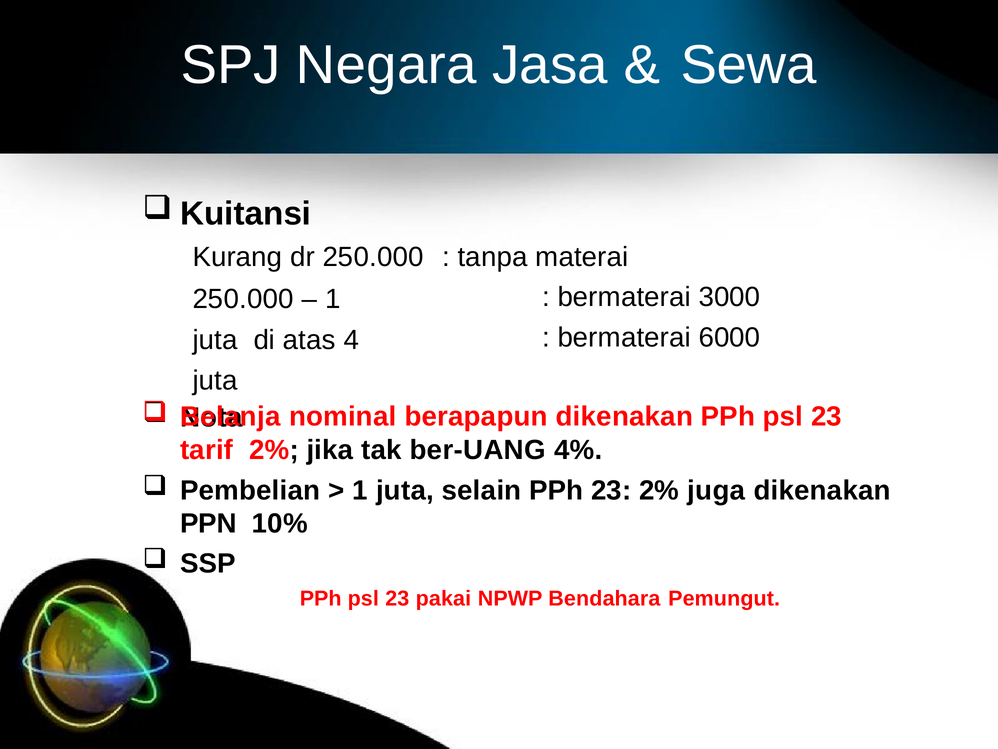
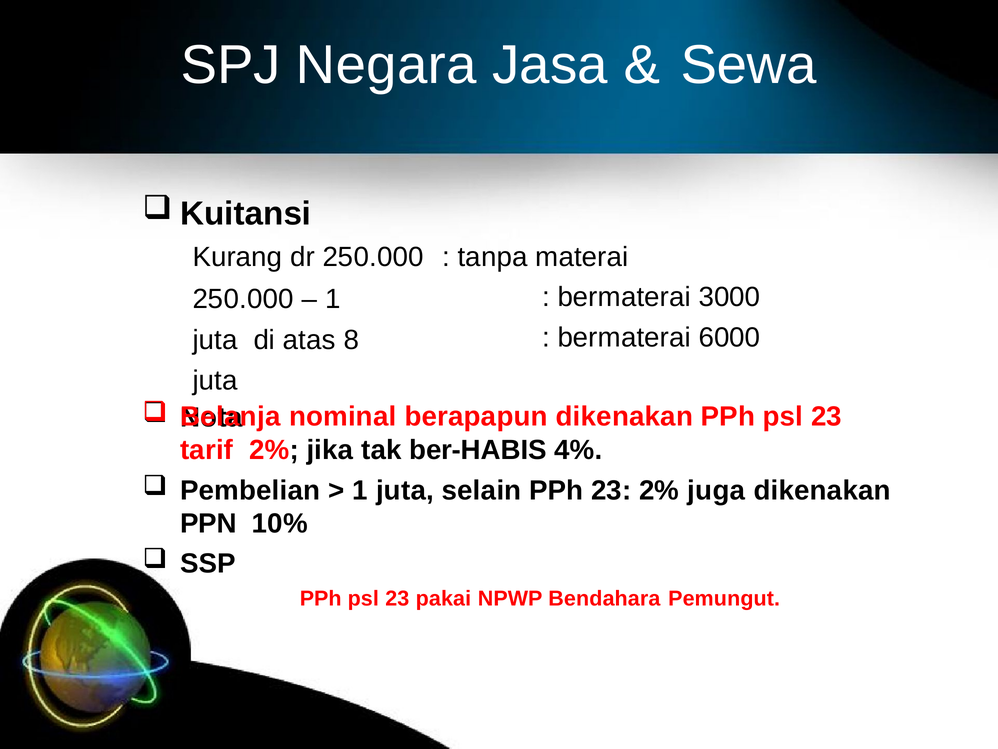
4: 4 -> 8
ber-UANG: ber-UANG -> ber-HABIS
